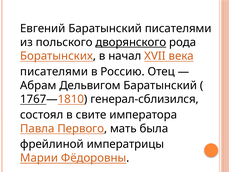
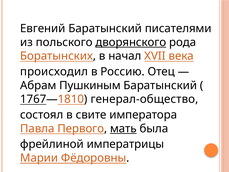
писателями at (54, 72): писателями -> происходил
Дельвигом: Дельвигом -> Пушкиным
генерал-сблизился: генерал-сблизился -> генерал-общество
мать underline: none -> present
